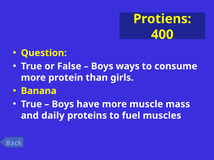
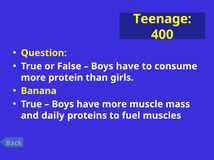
Protiens: Protiens -> Teenage
ways at (128, 66): ways -> have
